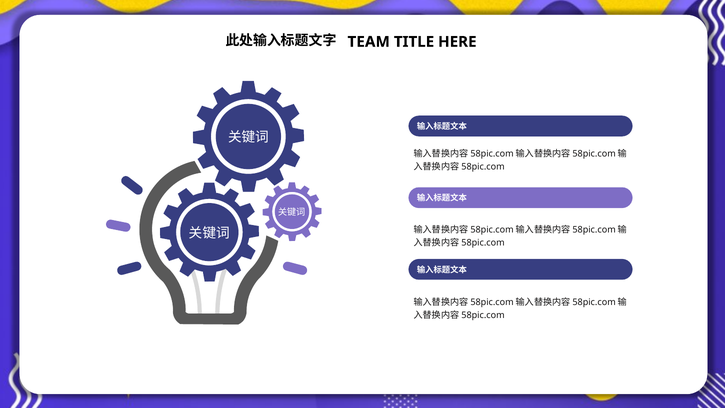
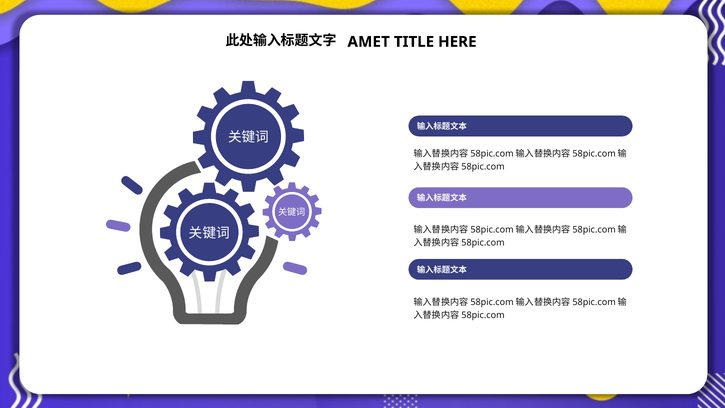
TEAM: TEAM -> AMET
